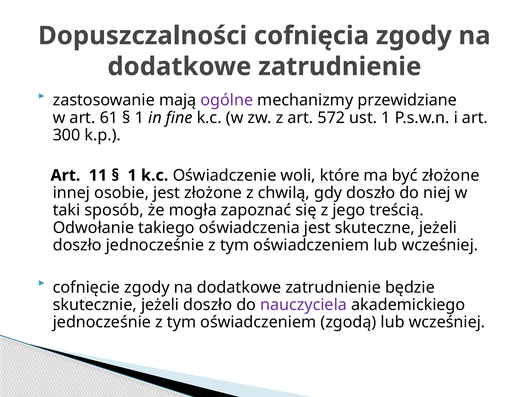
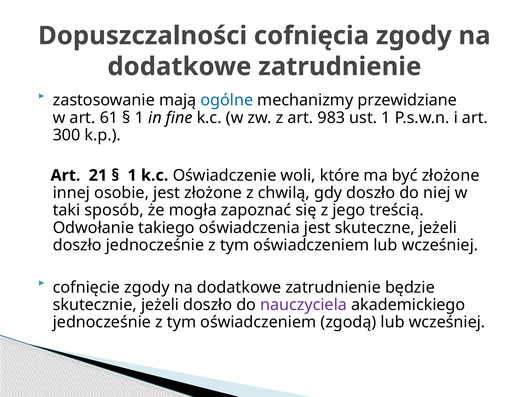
ogólne colour: purple -> blue
572: 572 -> 983
11: 11 -> 21
